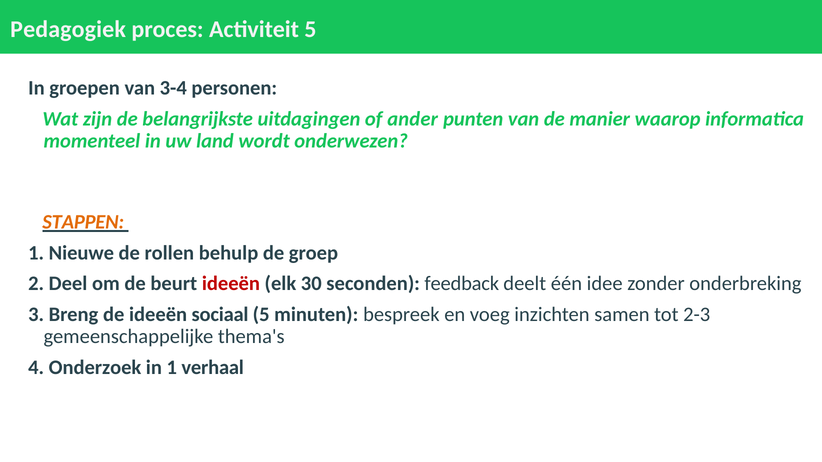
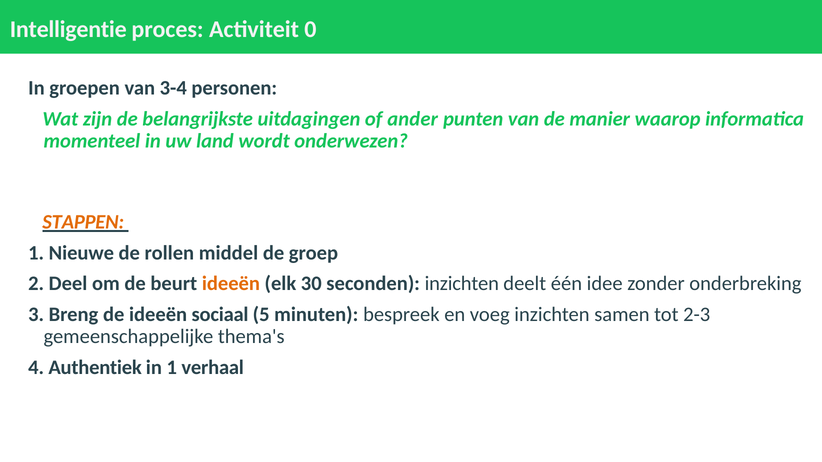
Pedagogiek: Pedagogiek -> Intelligentie
Activiteit 5: 5 -> 0
behulp: behulp -> middel
ideeën at (231, 284) colour: red -> orange
seconden feedback: feedback -> inzichten
Onderzoek: Onderzoek -> Authentiek
